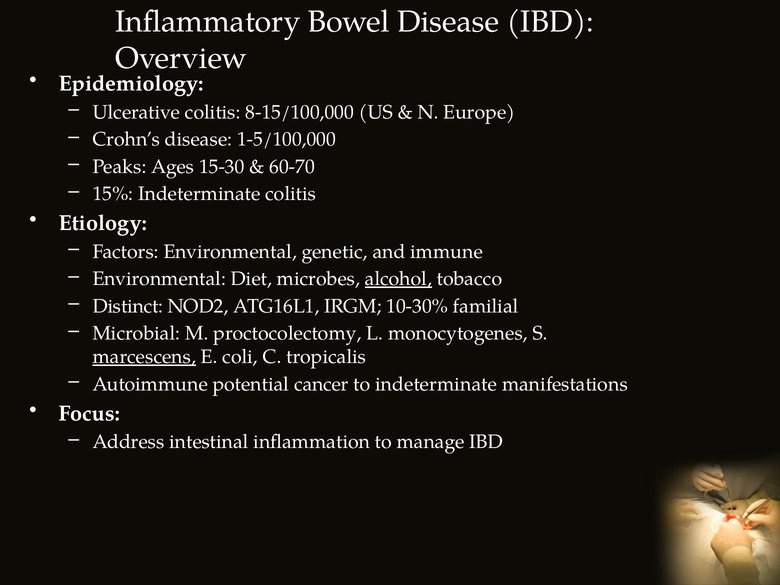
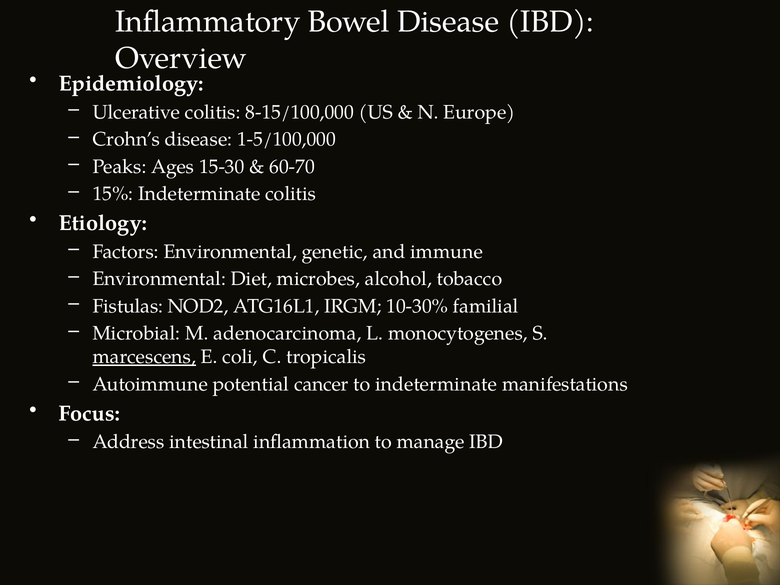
alcohol underline: present -> none
Distinct: Distinct -> Fistulas
proctocolectomy: proctocolectomy -> adenocarcinoma
